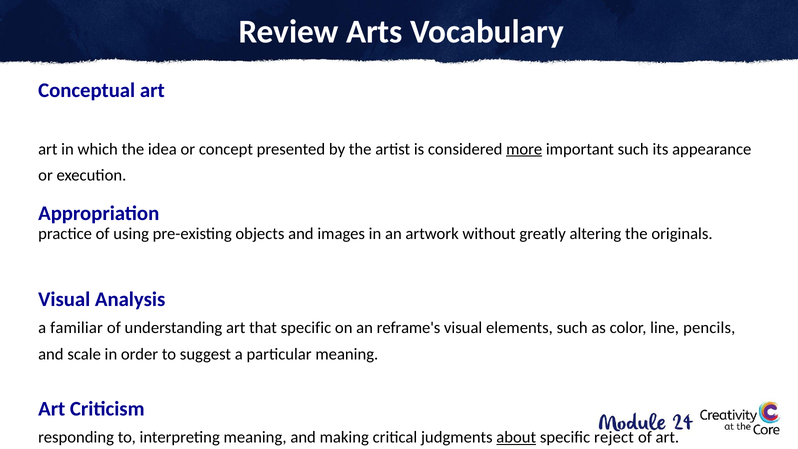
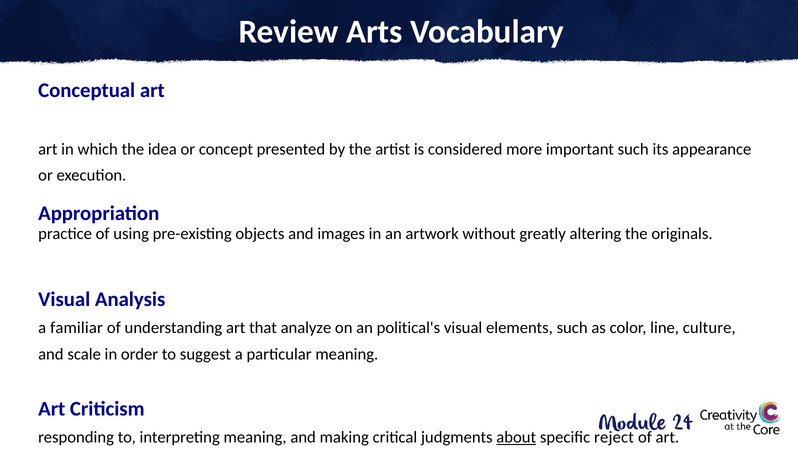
more underline: present -> none
that specific: specific -> analyze
reframe's: reframe's -> political's
pencils: pencils -> culture
